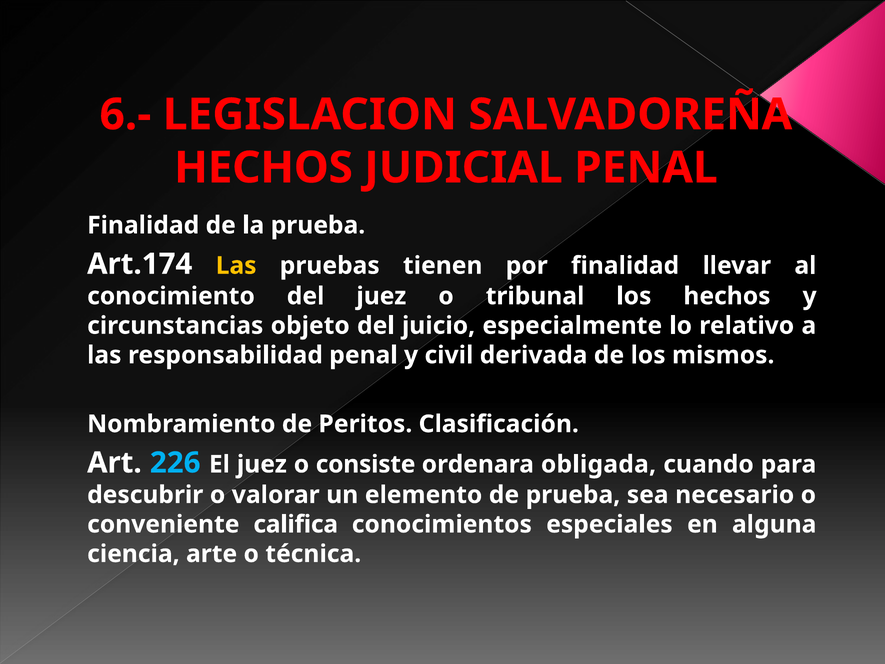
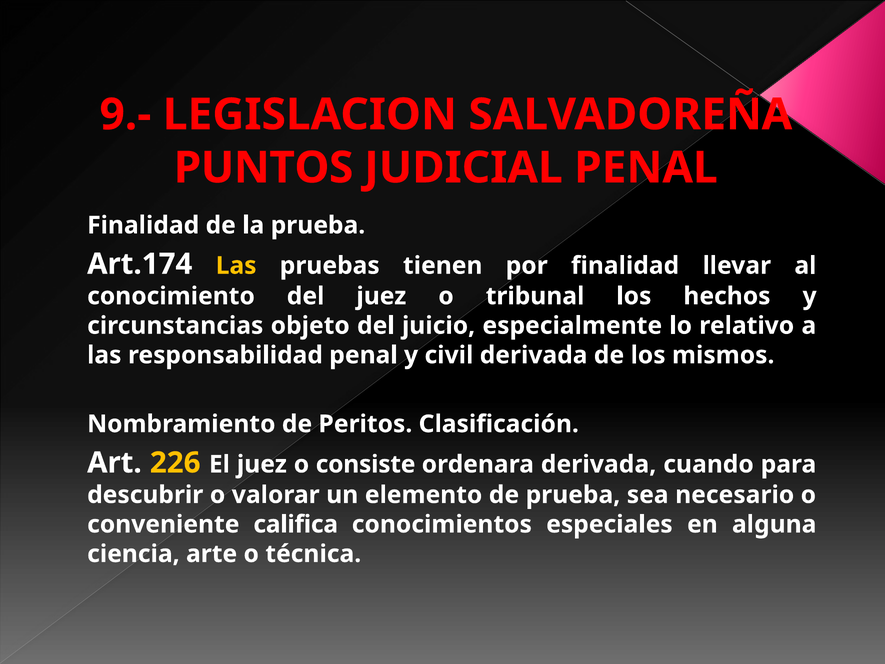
6.-: 6.- -> 9.-
HECHOS at (264, 168): HECHOS -> PUNTOS
226 colour: light blue -> yellow
ordenara obligada: obligada -> derivada
